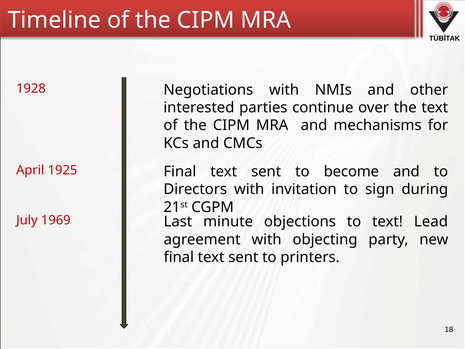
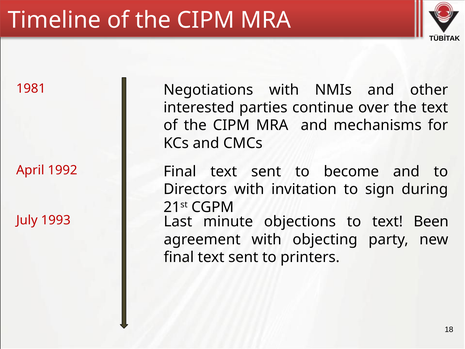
1928: 1928 -> 1981
1925: 1925 -> 1992
1969: 1969 -> 1993
Lead: Lead -> Been
